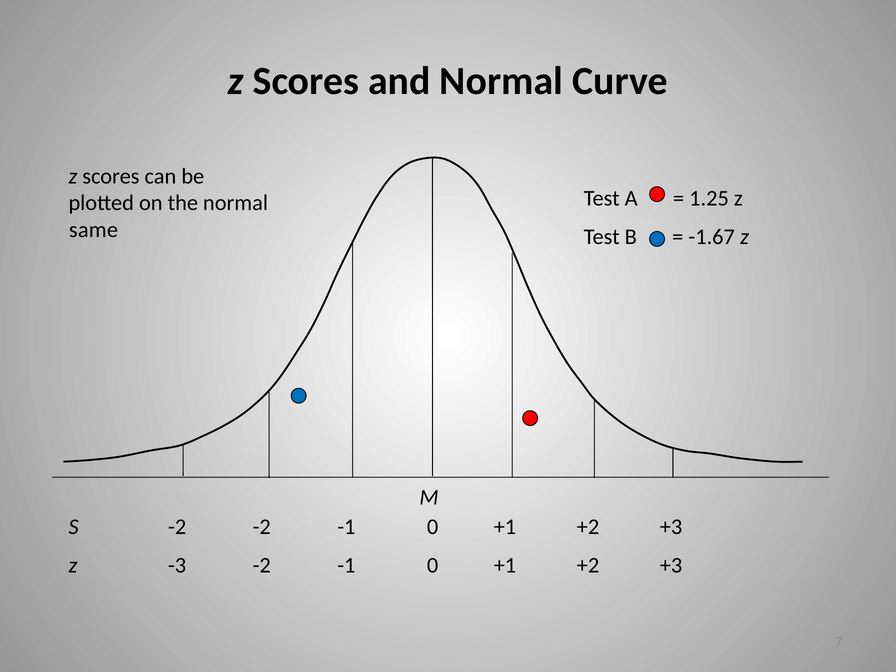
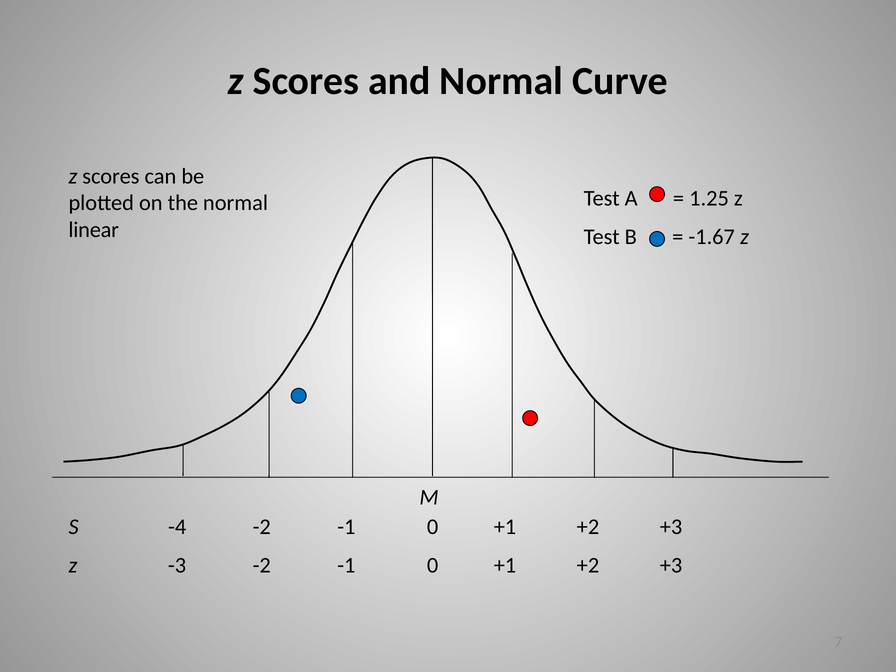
same: same -> linear
S -2: -2 -> -4
